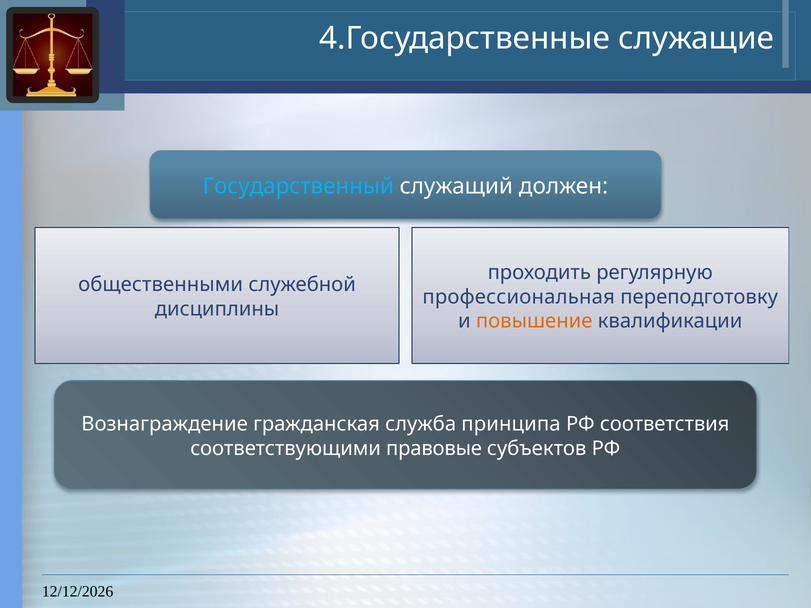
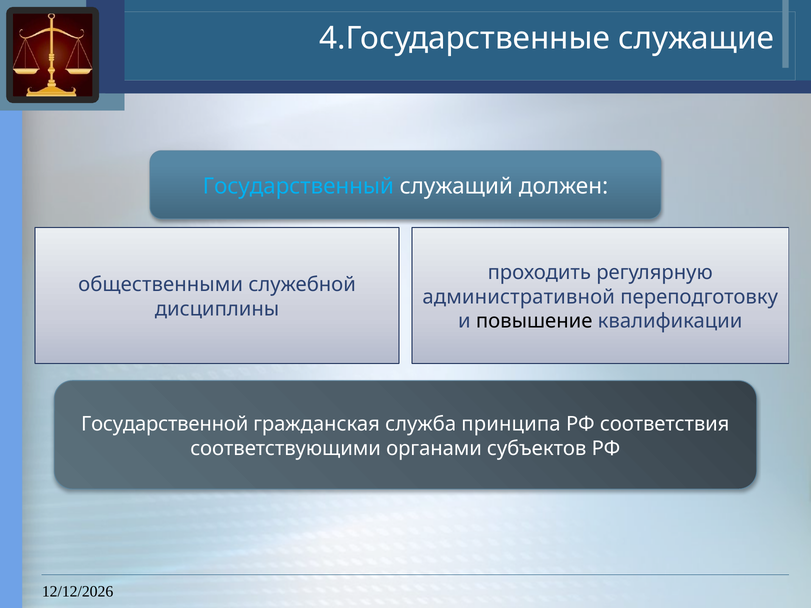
профессиональная: профессиональная -> административной
повышение colour: orange -> black
Вознаграждение: Вознаграждение -> Государственной
правовые: правовые -> органами
